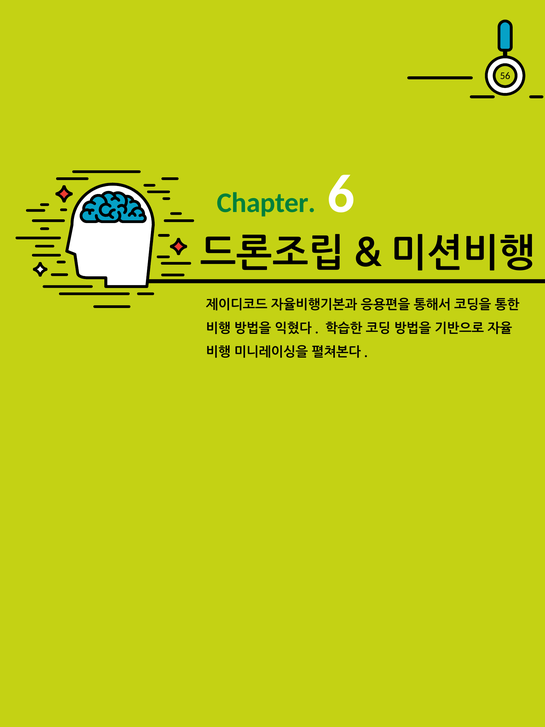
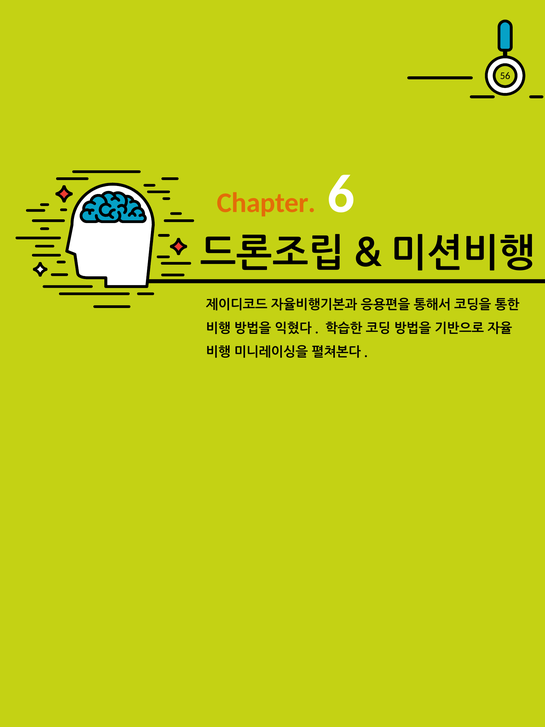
Chapter colour: green -> orange
